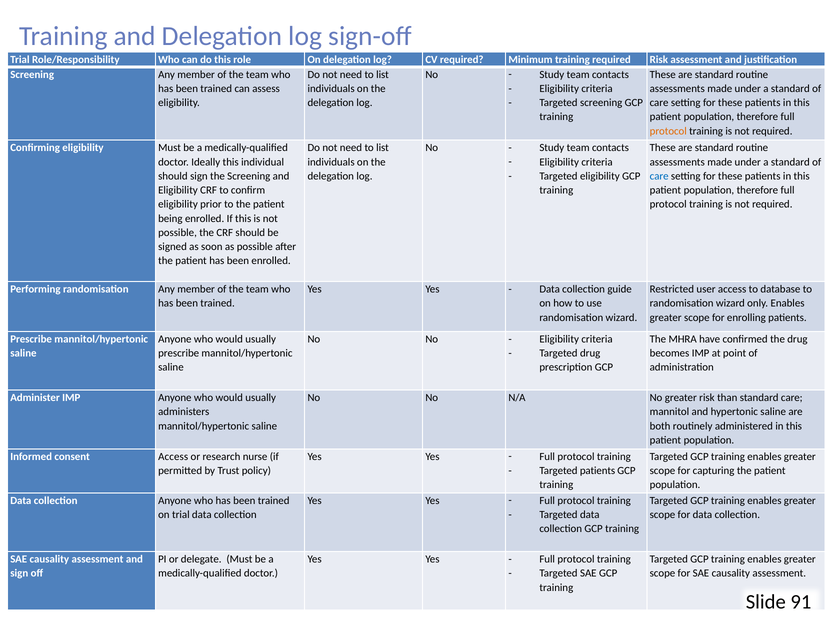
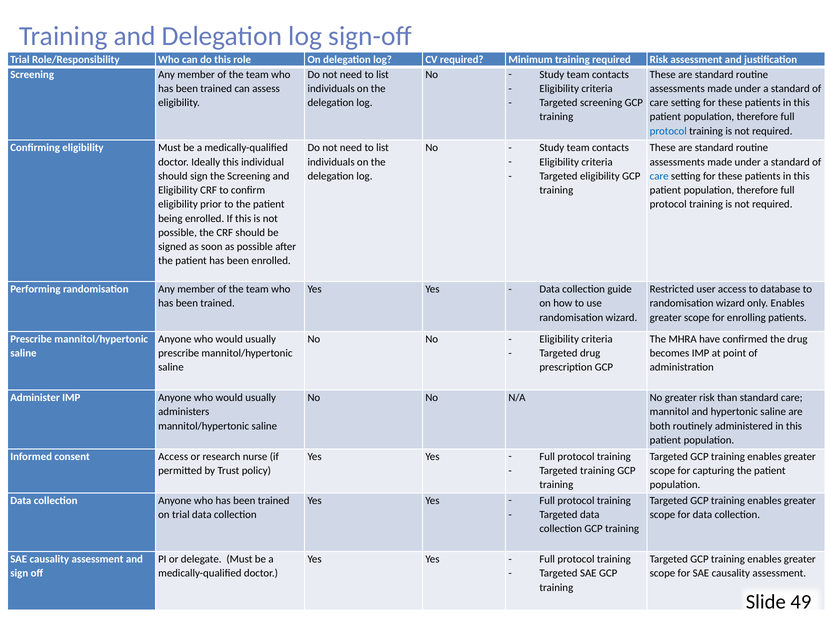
protocol at (668, 131) colour: orange -> blue
Targeted patients: patients -> training
91: 91 -> 49
